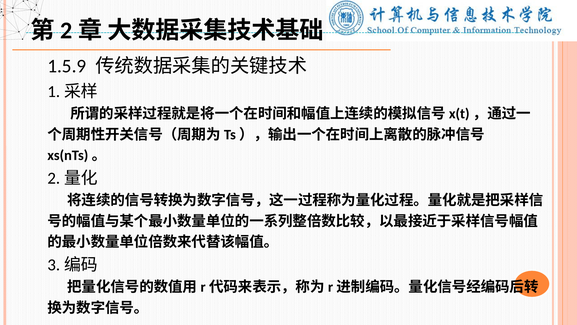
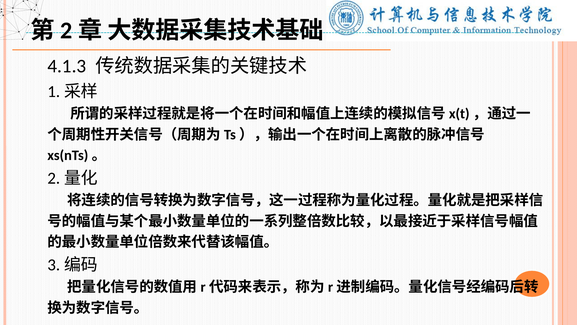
1.5.9: 1.5.9 -> 4.1.3
